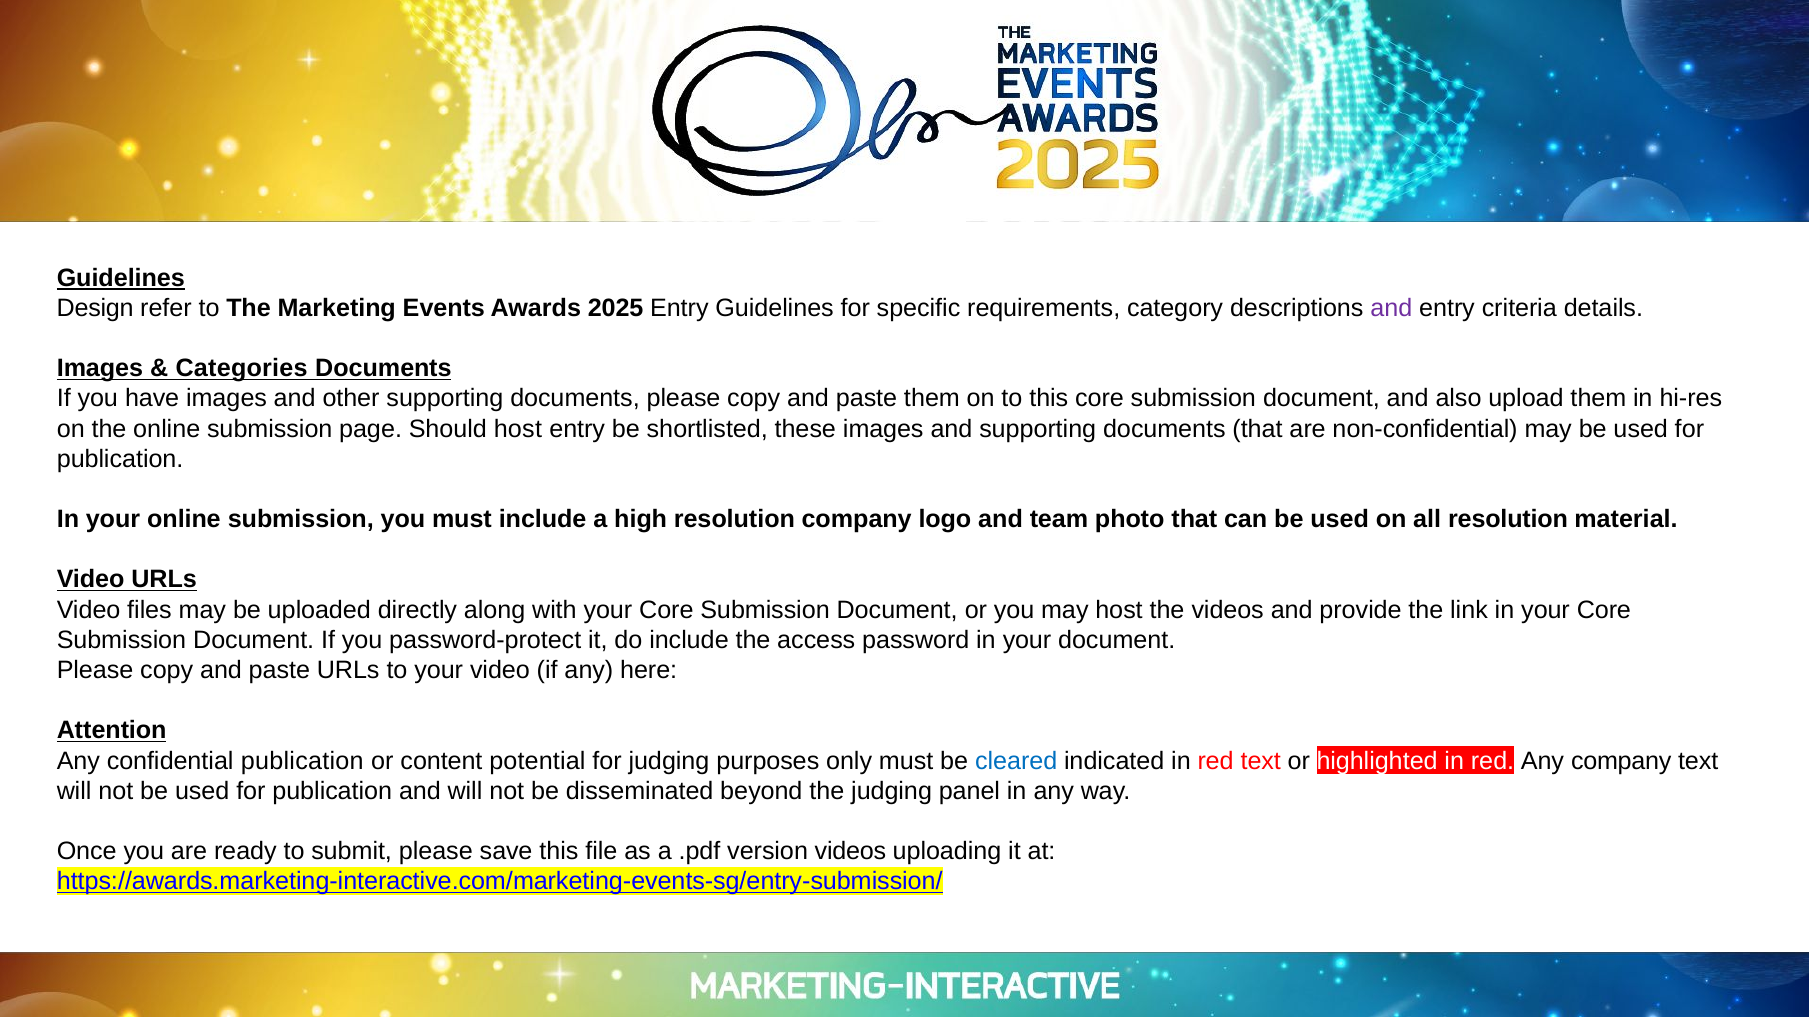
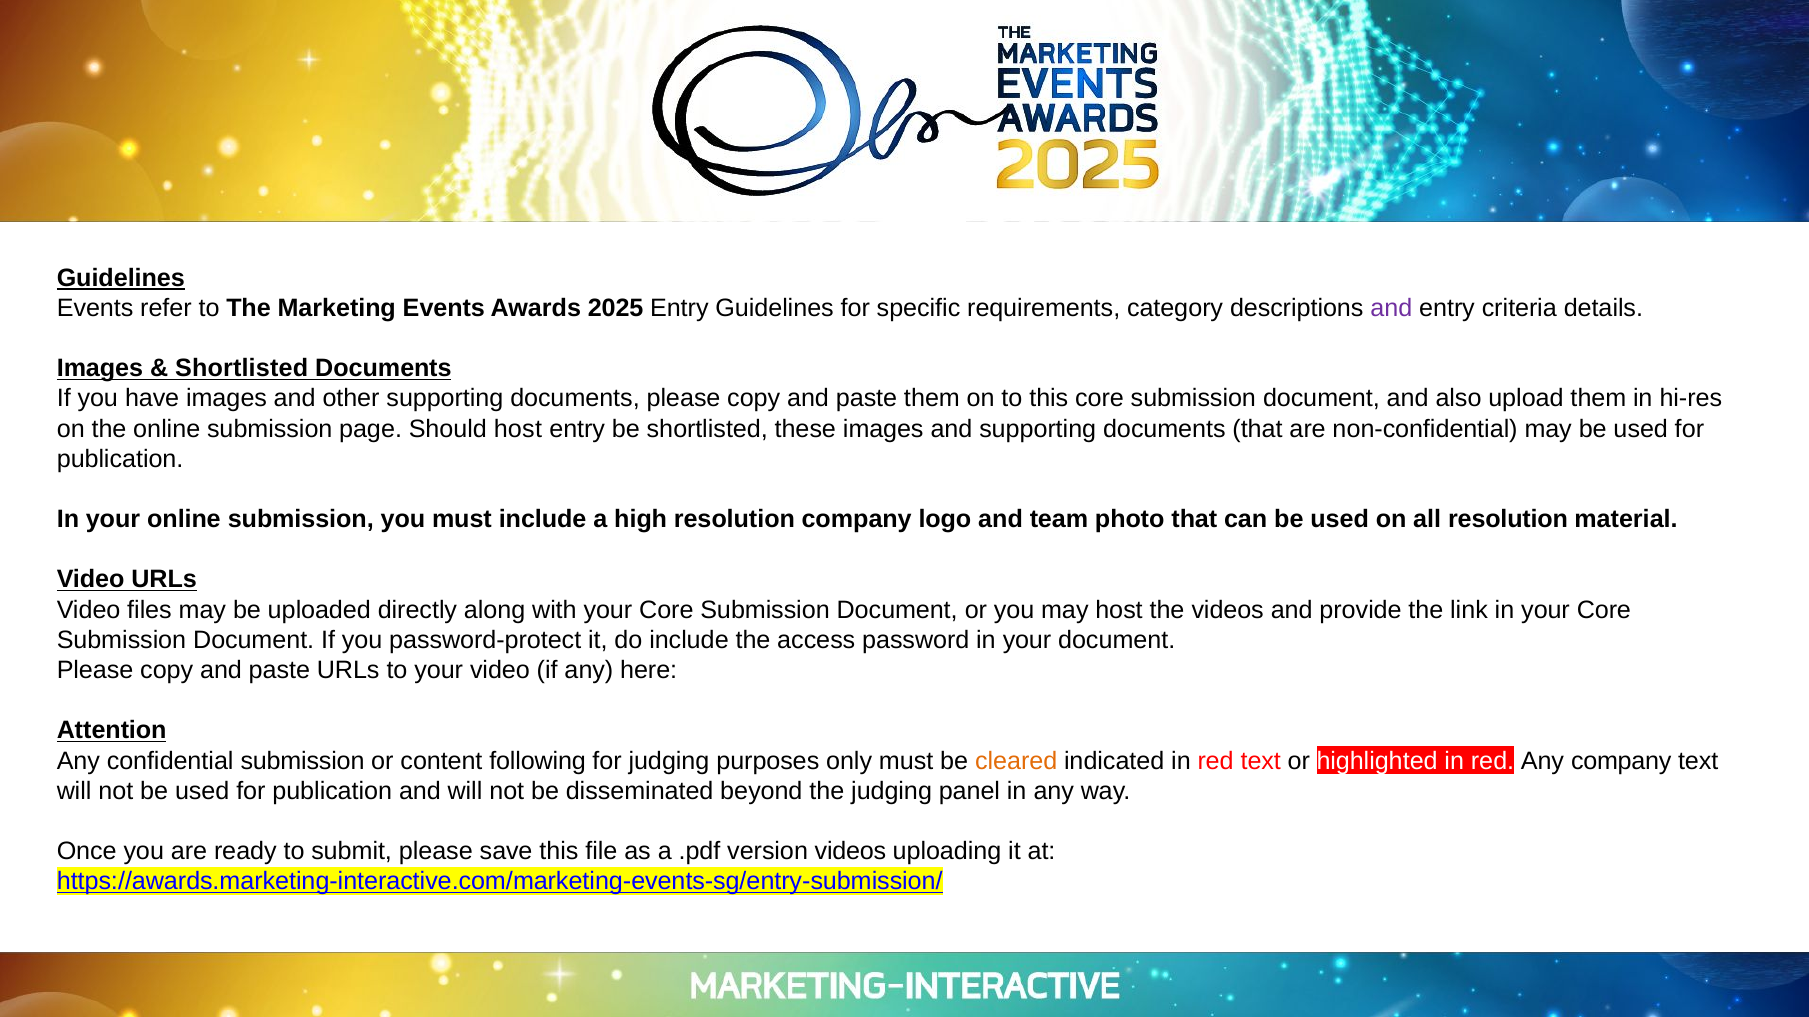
Design at (95, 308): Design -> Events
Categories at (242, 369): Categories -> Shortlisted
confidential publication: publication -> submission
potential: potential -> following
cleared colour: blue -> orange
